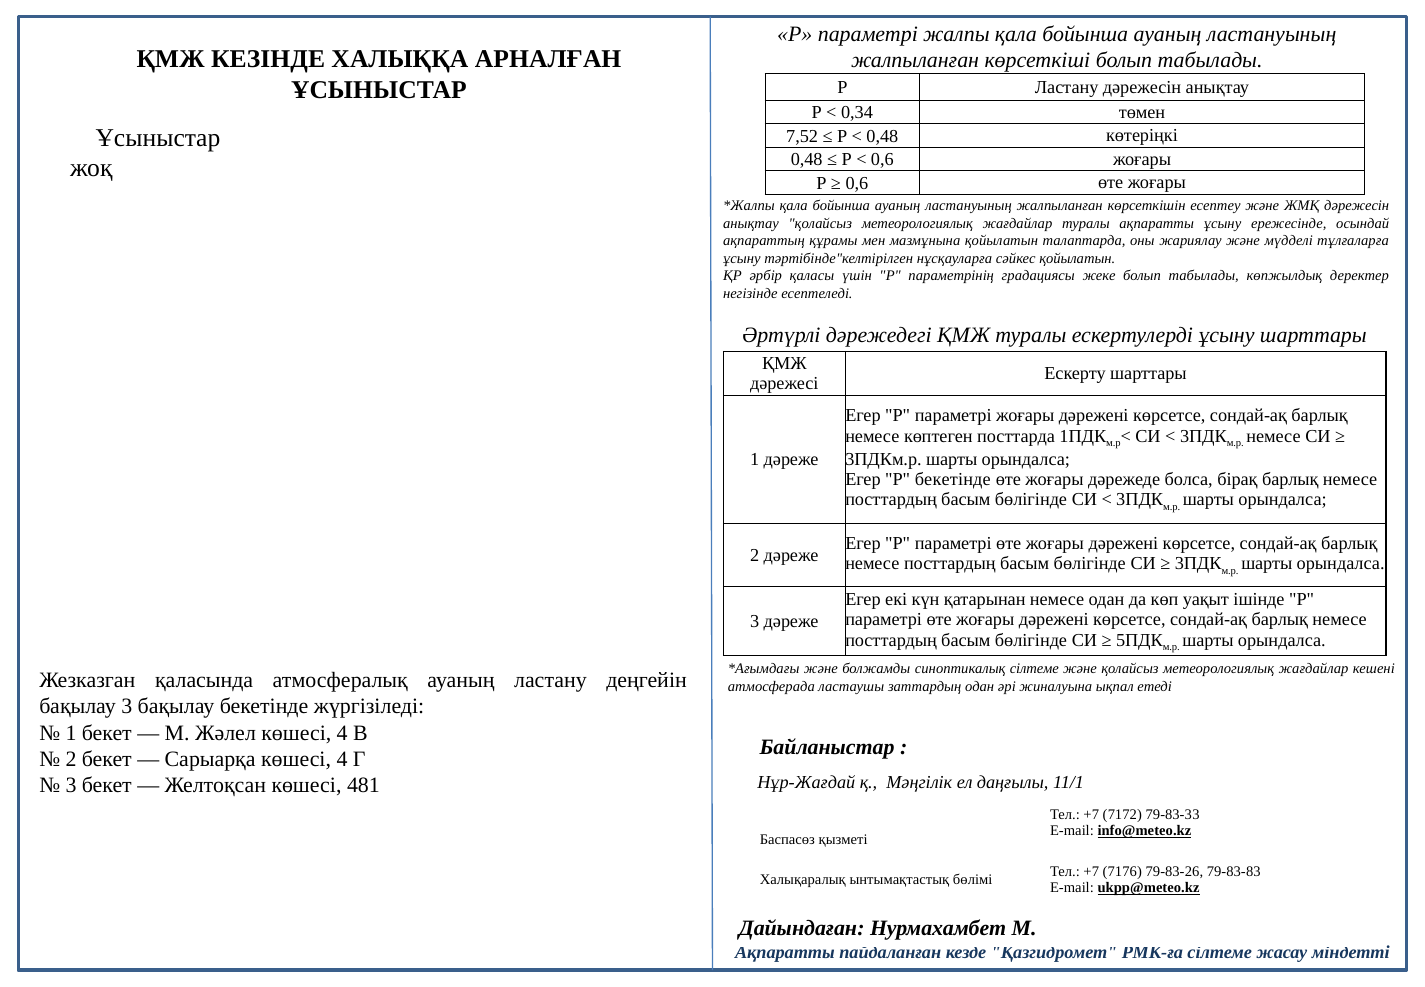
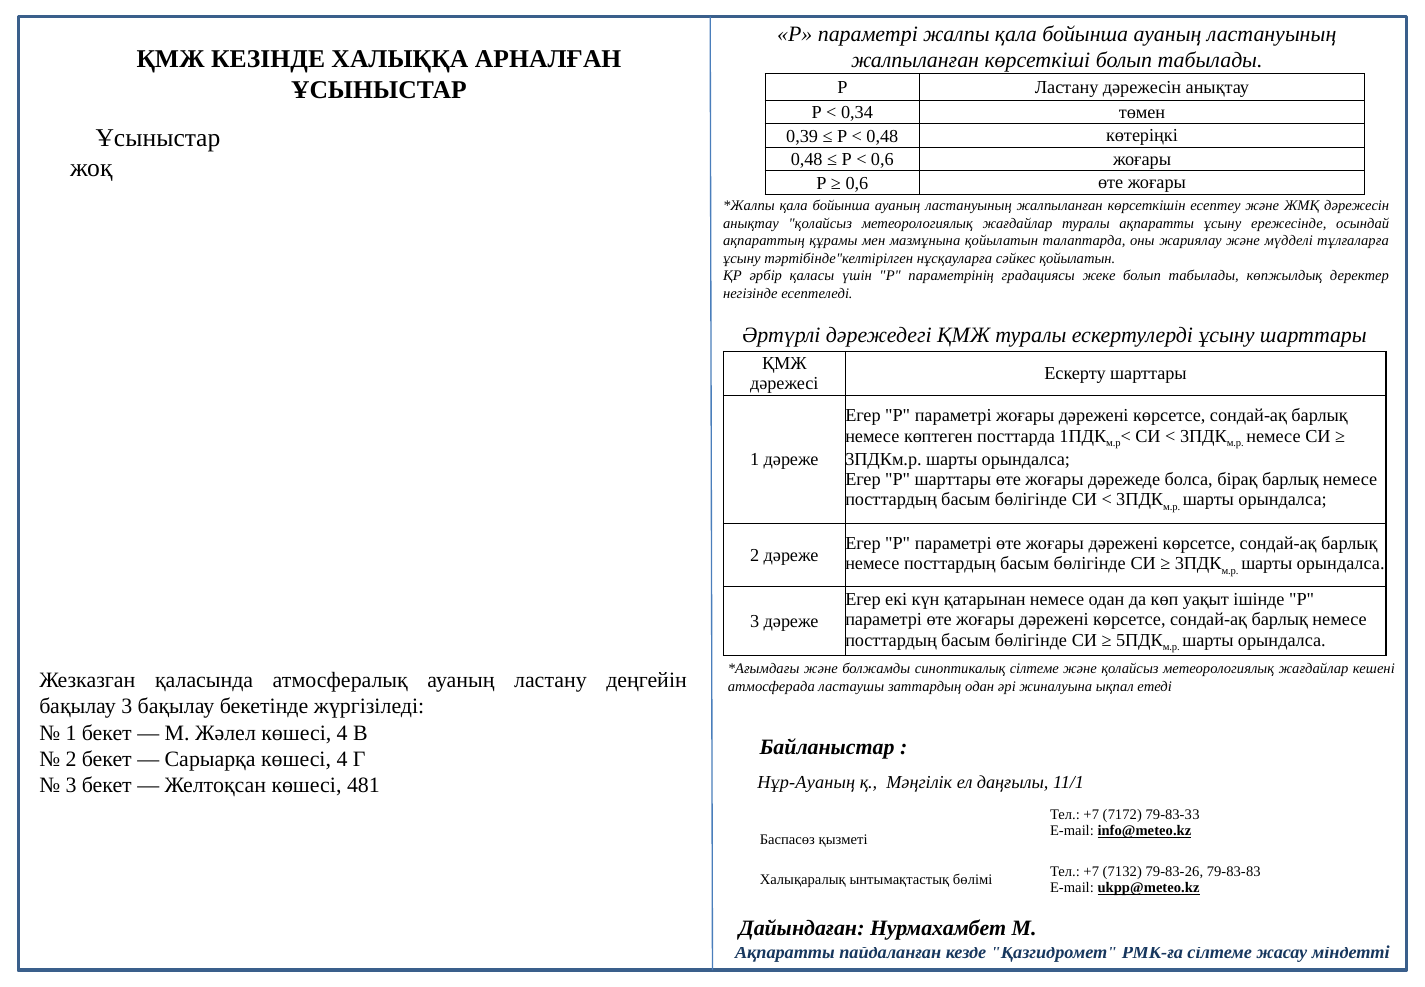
7,52: 7,52 -> 0,39
P бекетінде: бекетінде -> шарттары
Нұр-Жағдай: Нұр-Жағдай -> Нұр-Ауаның
7176: 7176 -> 7132
